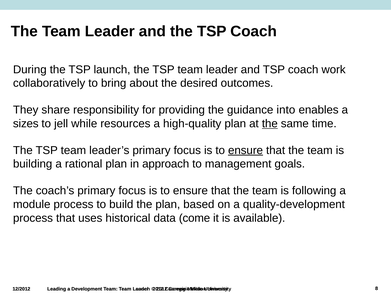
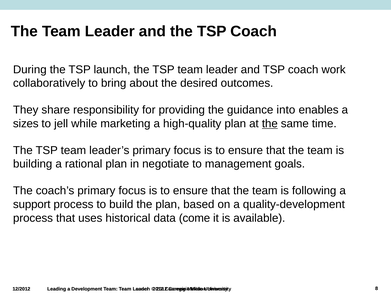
resources: resources -> marketing
ensure at (246, 150) underline: present -> none
approach: approach -> negotiate
module: module -> support
